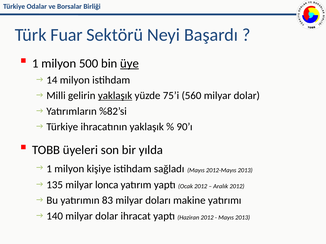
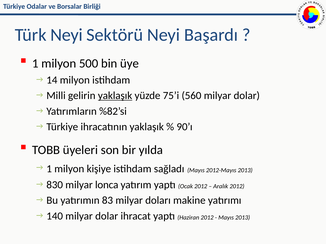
Türk Fuar: Fuar -> Neyi
üye underline: present -> none
135: 135 -> 830
